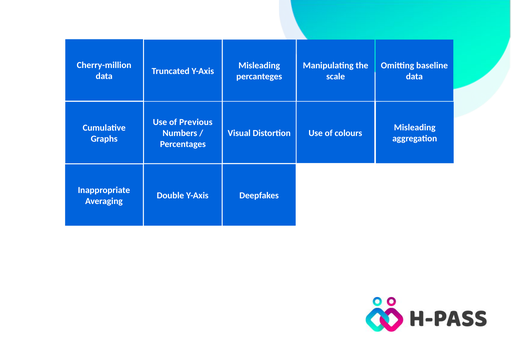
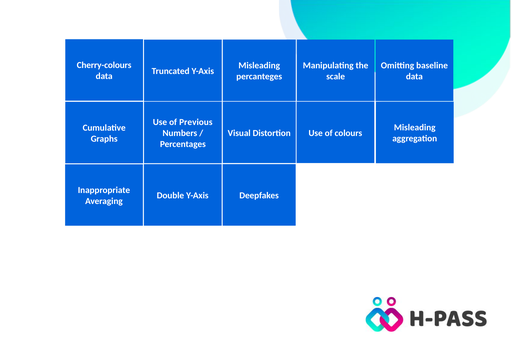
Cherry-million: Cherry-million -> Cherry-colours
